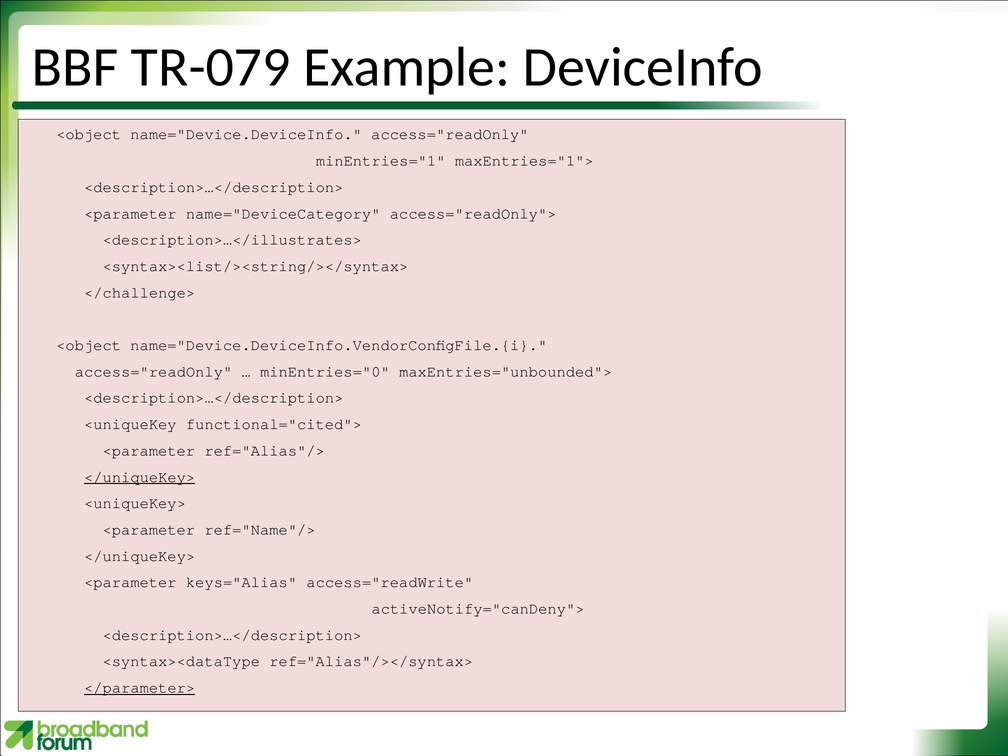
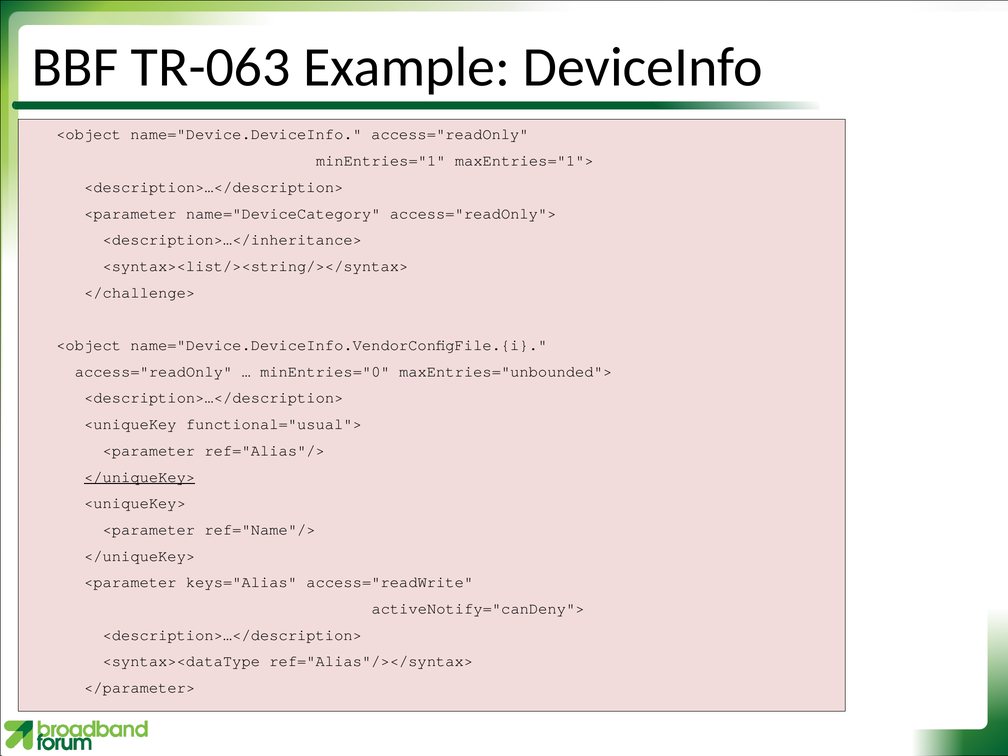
TR-079: TR-079 -> TR-063
<description>…</illustrates>: <description>…</illustrates> -> <description>…</inheritance>
functional="cited">: functional="cited"> -> functional="usual">
</parameter> underline: present -> none
